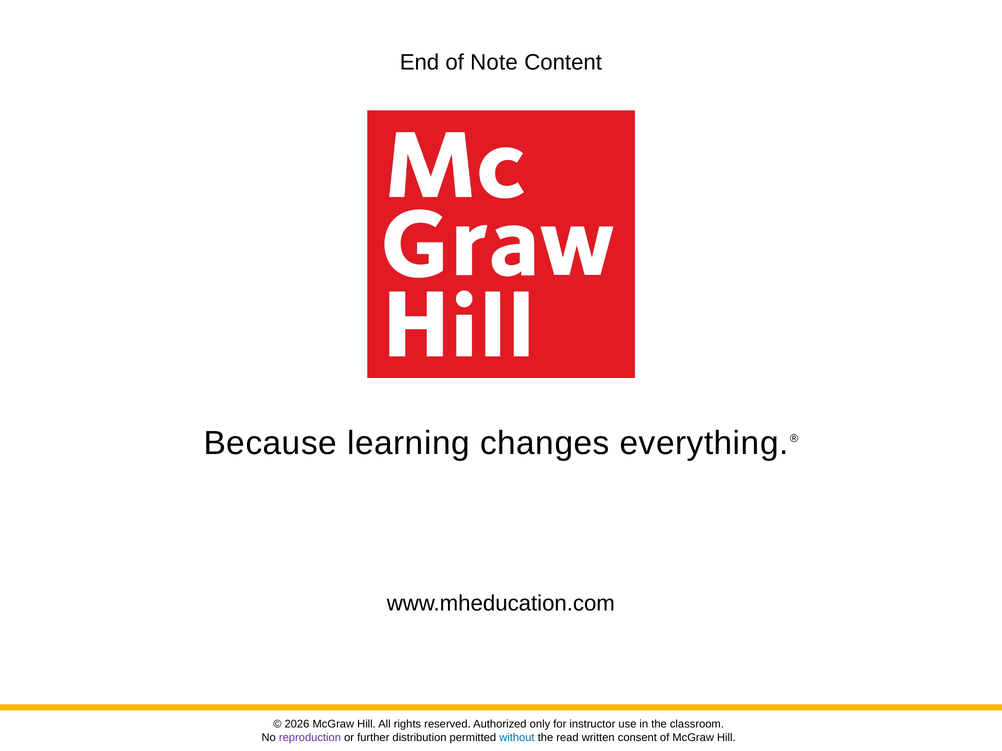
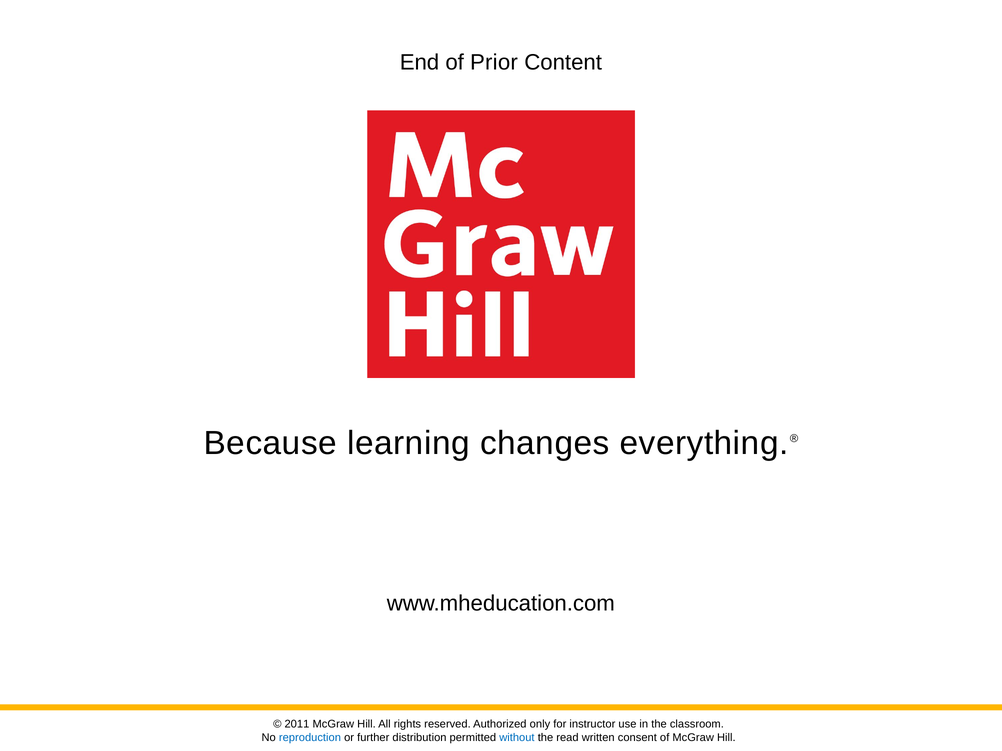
Note: Note -> Prior
2026: 2026 -> 2011
reproduction colour: purple -> blue
